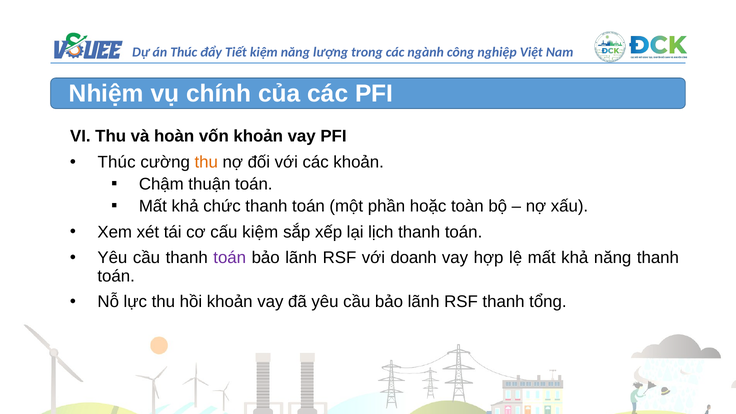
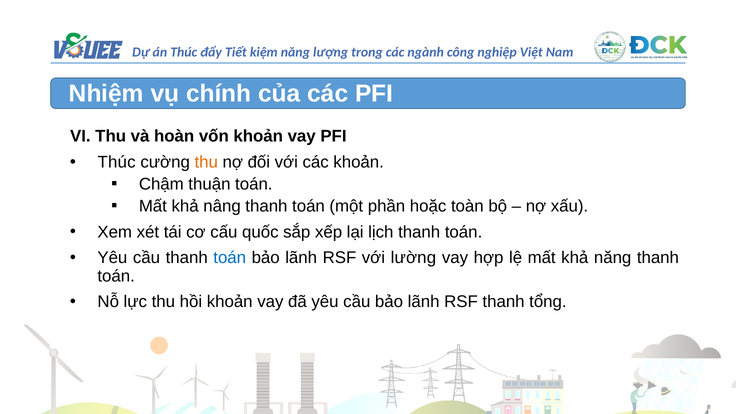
chức: chức -> nâng
cấu kiệm: kiệm -> quốc
toán at (230, 258) colour: purple -> blue
doanh: doanh -> lường
